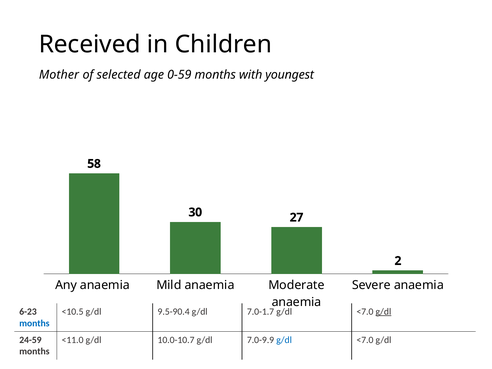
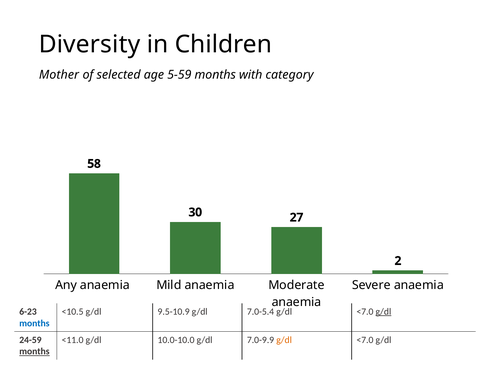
Received: Received -> Diversity
0-59: 0-59 -> 5-59
youngest: youngest -> category
9.5-90.4: 9.5-90.4 -> 9.5-10.9
7.0-1.7: 7.0-1.7 -> 7.0-5.4
10.0-10.7: 10.0-10.7 -> 10.0-10.0
g/dl at (284, 340) colour: blue -> orange
months at (34, 352) underline: none -> present
